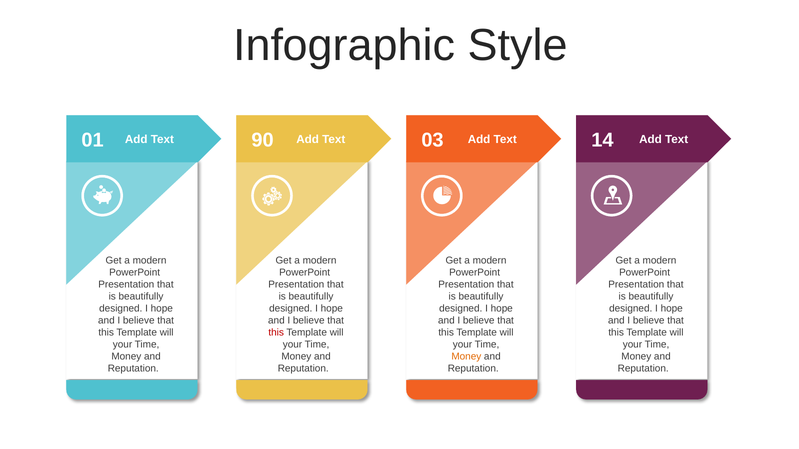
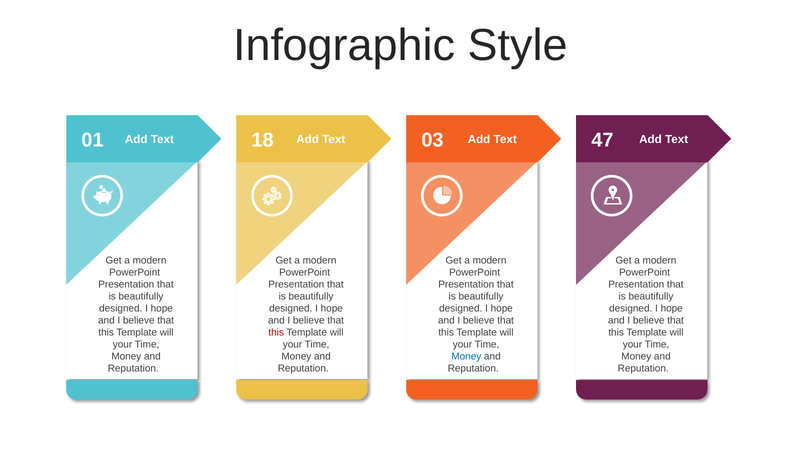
90: 90 -> 18
14: 14 -> 47
Money at (466, 357) colour: orange -> blue
